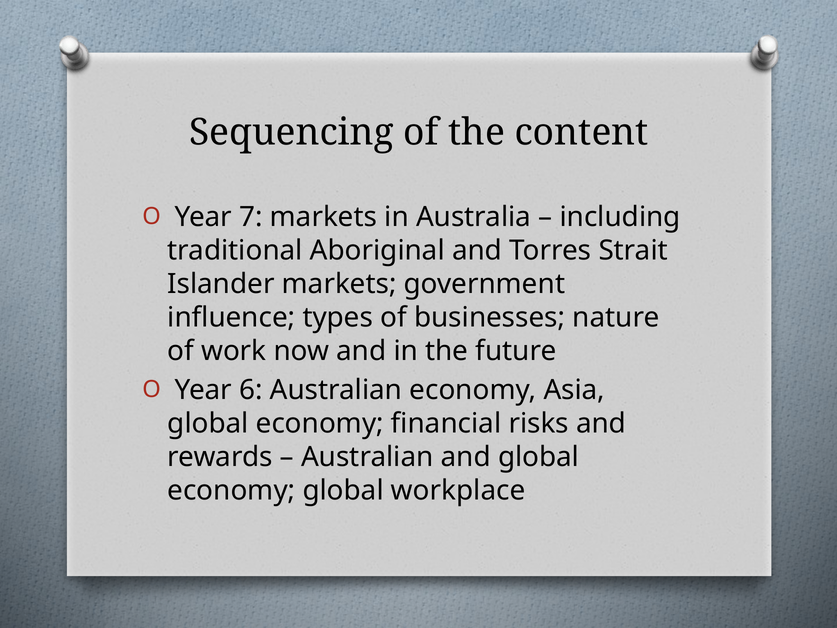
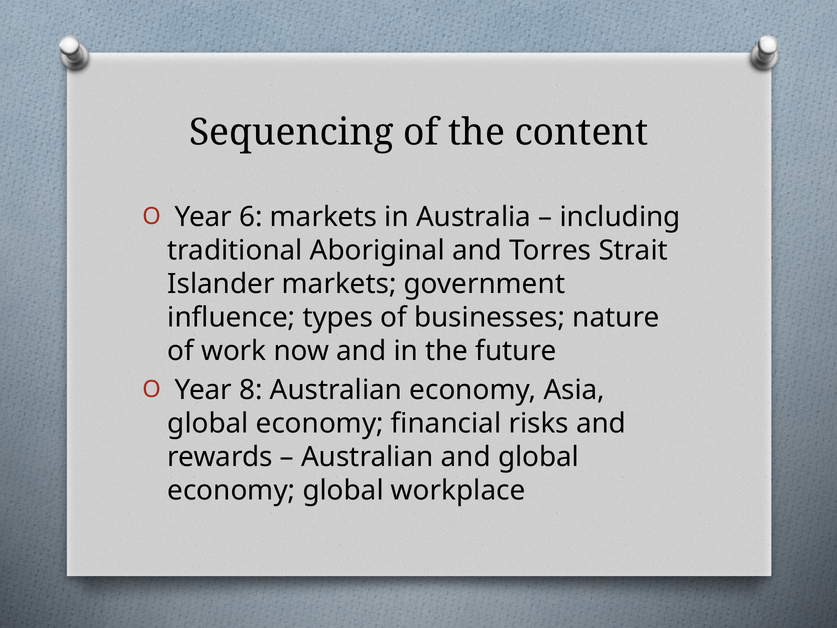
7: 7 -> 6
6: 6 -> 8
